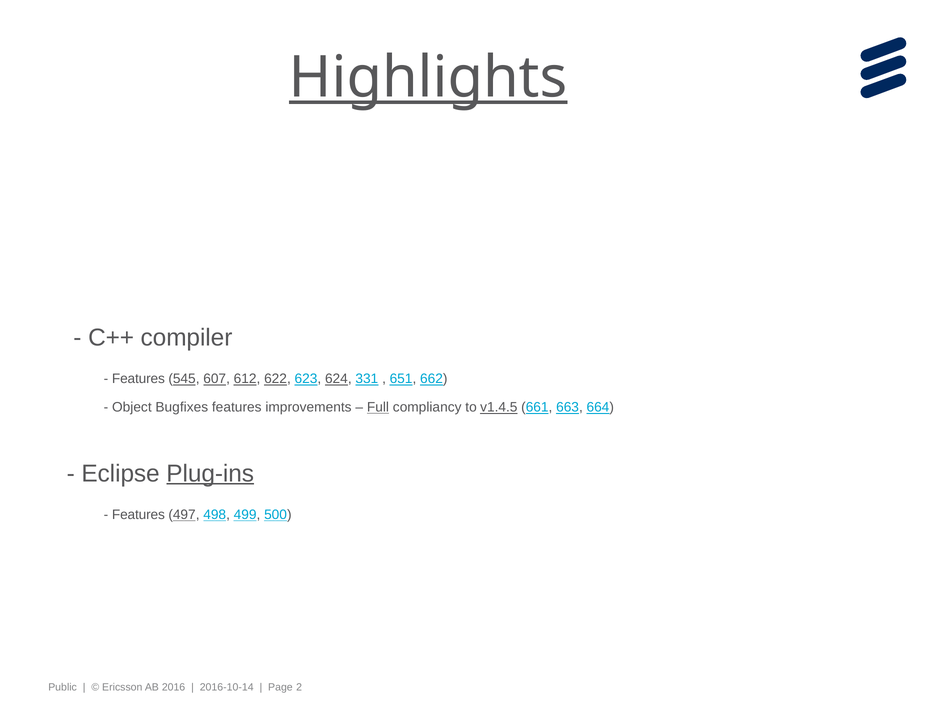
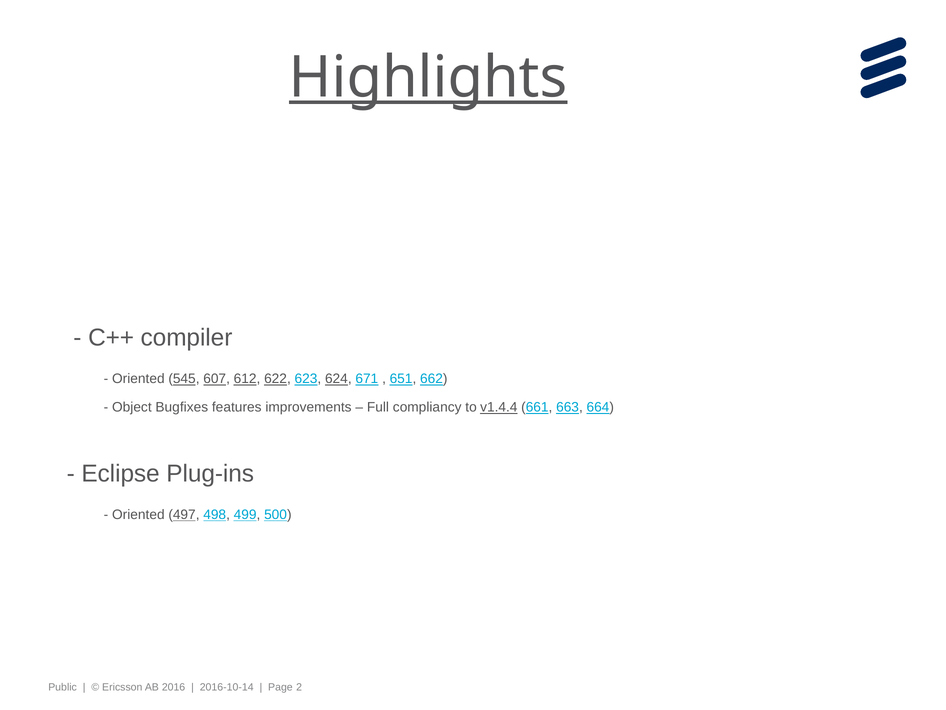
Features at (138, 379): Features -> Oriented
331: 331 -> 671
Full underline: present -> none
v1.4.5: v1.4.5 -> v1.4.4
Plug-ins underline: present -> none
Features at (138, 514): Features -> Oriented
